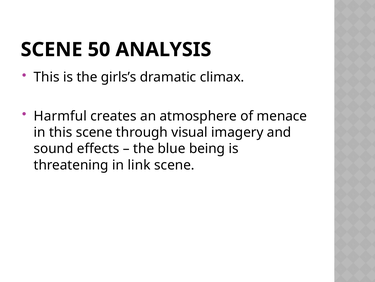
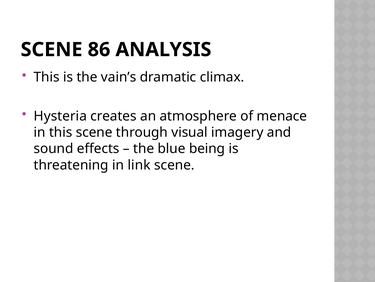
50: 50 -> 86
girls’s: girls’s -> vain’s
Harmful: Harmful -> Hysteria
